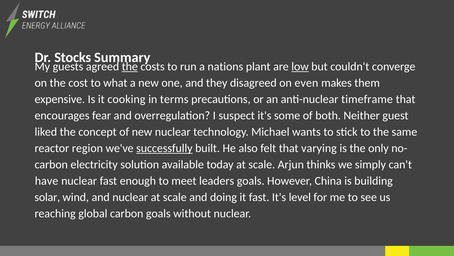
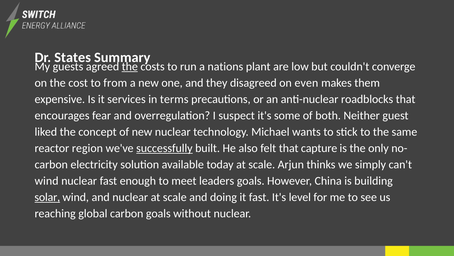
Stocks: Stocks -> States
low underline: present -> none
what: what -> from
cooking: cooking -> services
timeframe: timeframe -> roadblocks
varying: varying -> capture
have at (47, 181): have -> wind
solar underline: none -> present
